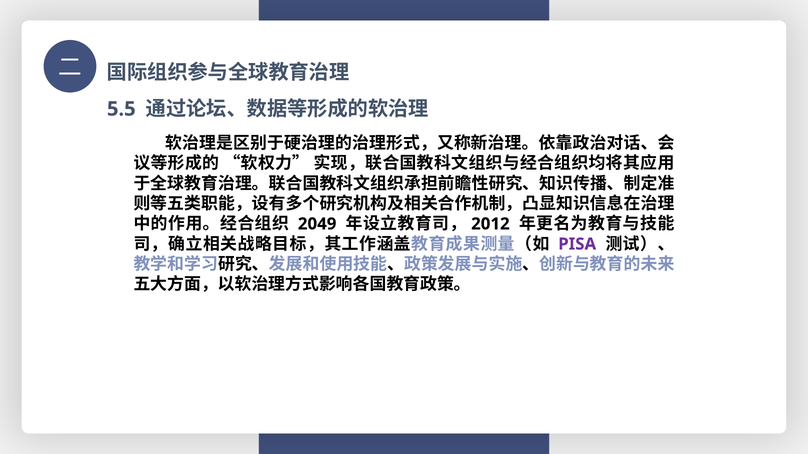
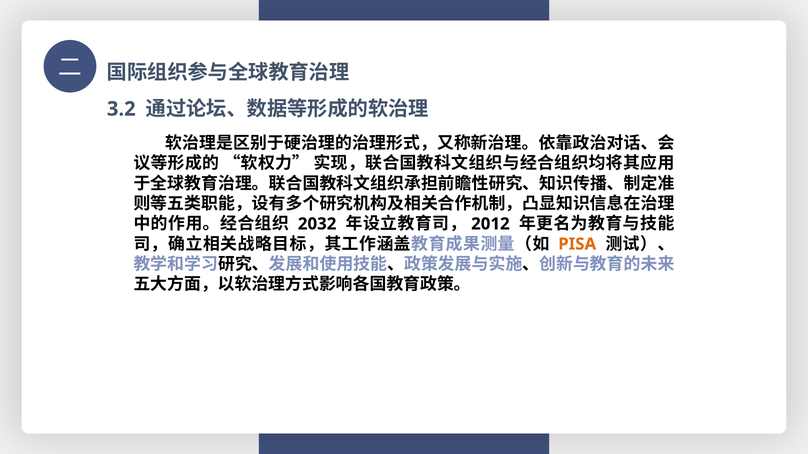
5.5: 5.5 -> 3.2
2049: 2049 -> 2032
PISA colour: purple -> orange
